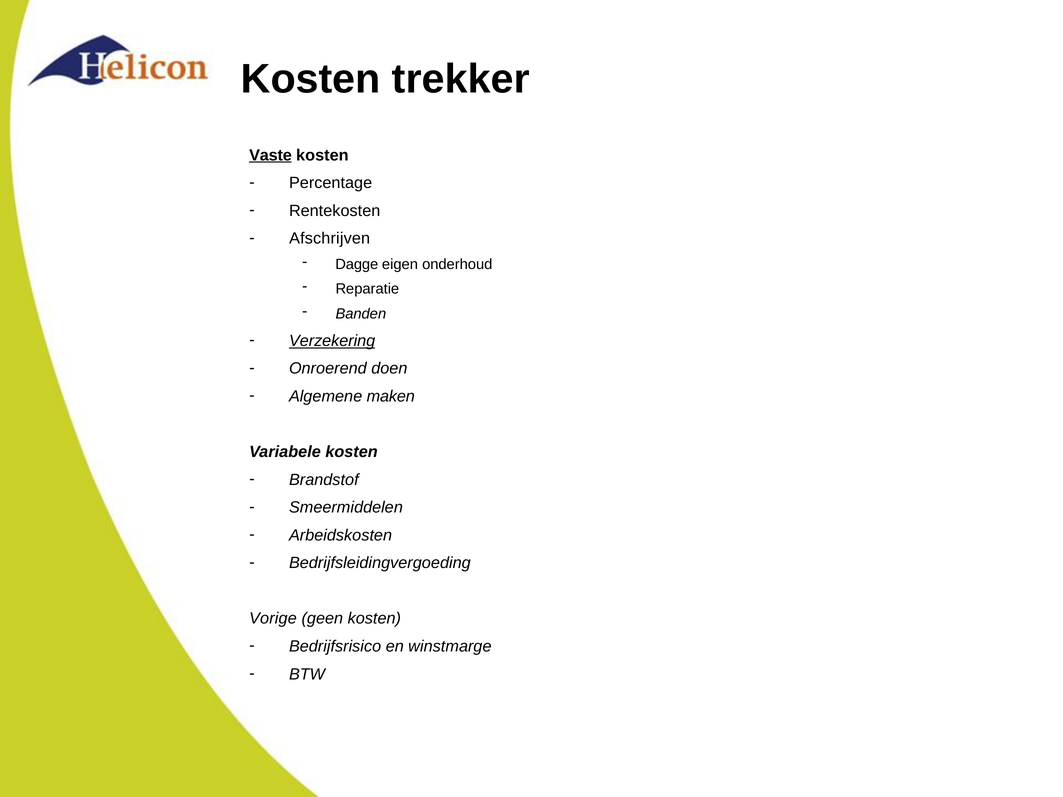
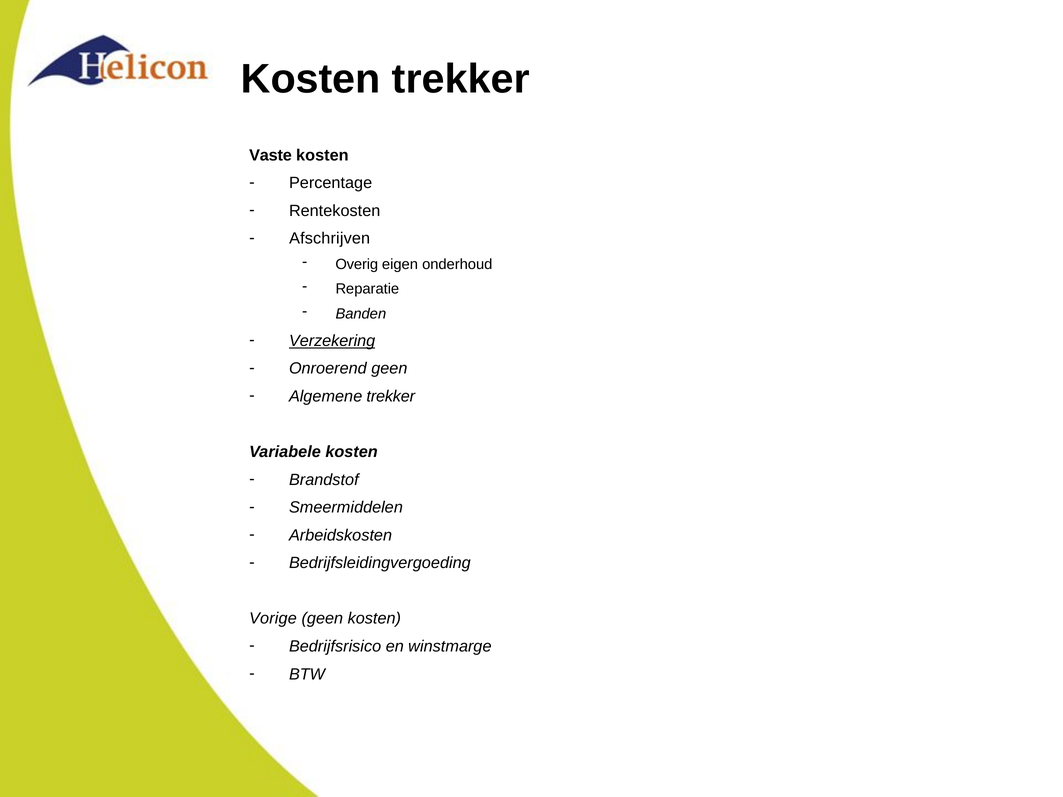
Vaste underline: present -> none
Dagge: Dagge -> Overig
Onroerend doen: doen -> geen
Algemene maken: maken -> trekker
